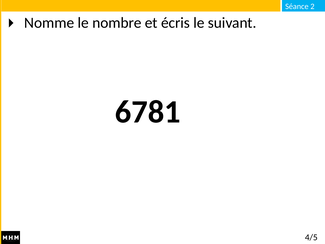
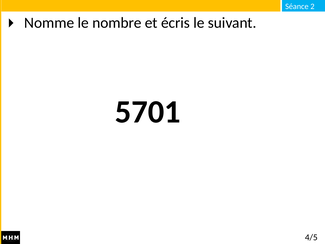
6781: 6781 -> 5701
